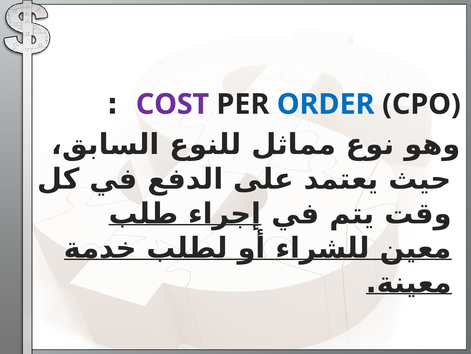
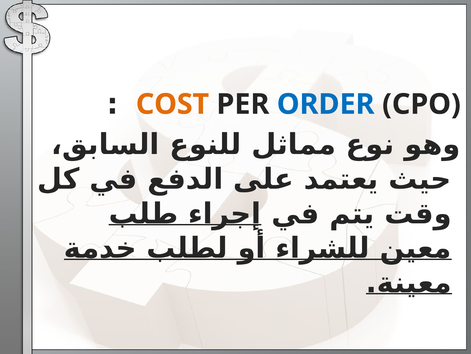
COST colour: purple -> orange
